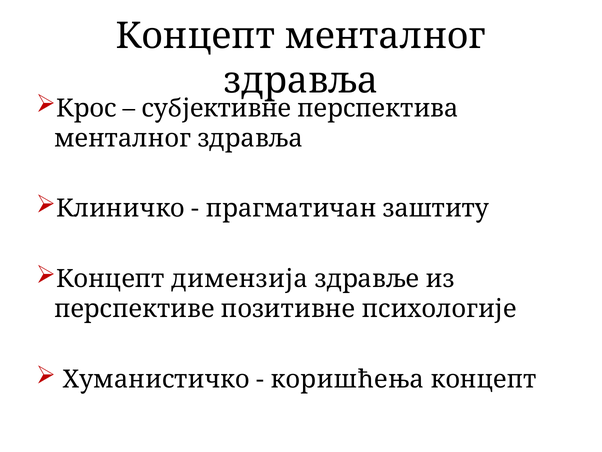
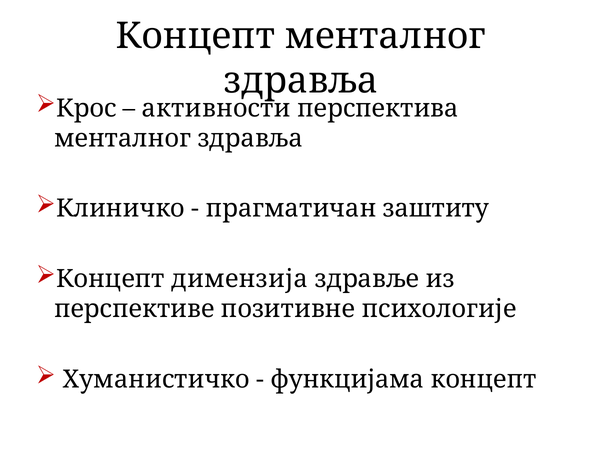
субјективне: субјективне -> активности
коришћења: коришћења -> функцијама
